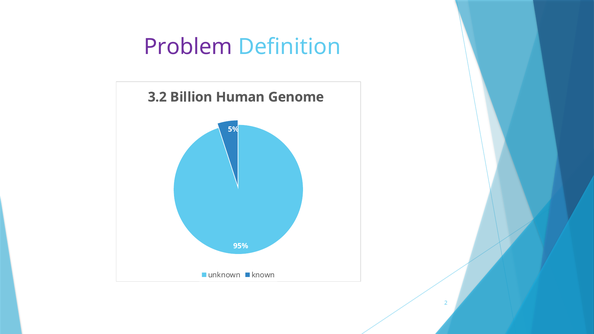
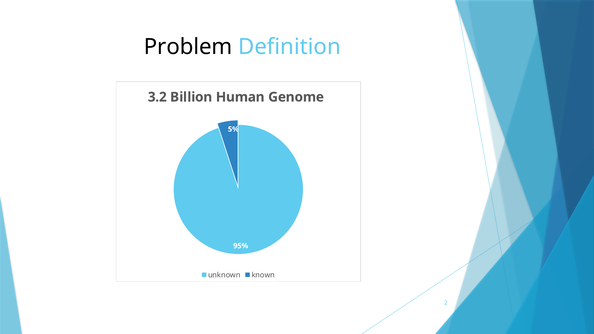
Problem colour: purple -> black
